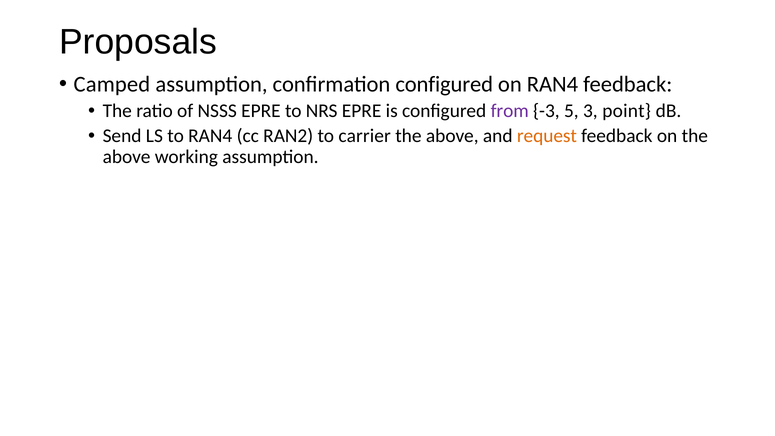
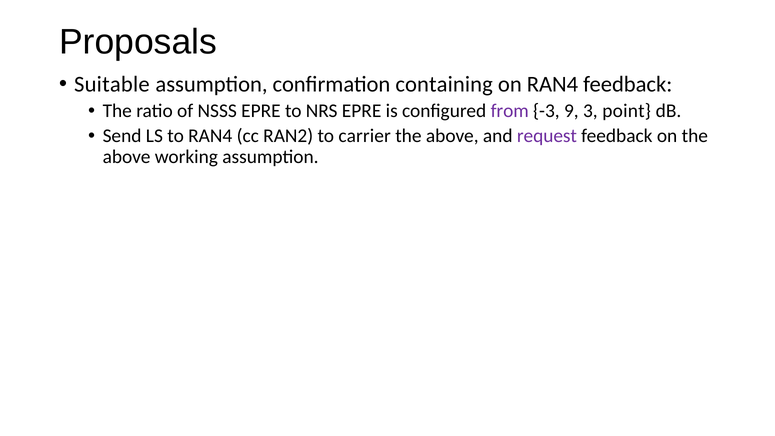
Camped: Camped -> Suitable
confirmation configured: configured -> containing
5: 5 -> 9
request colour: orange -> purple
